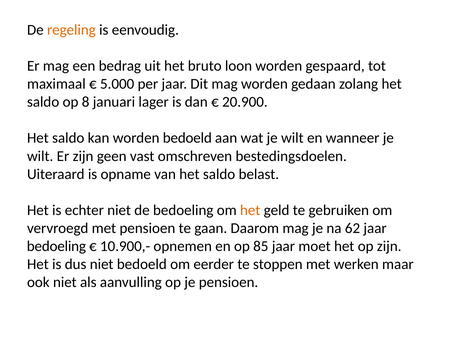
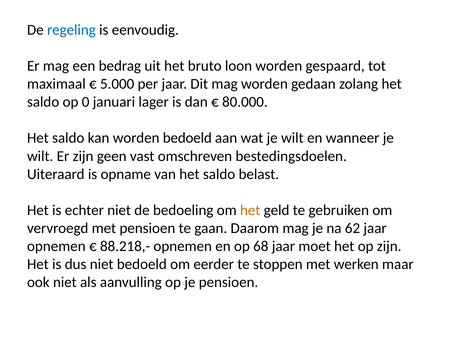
regeling colour: orange -> blue
8: 8 -> 0
20.900: 20.900 -> 80.000
bedoeling at (56, 246): bedoeling -> opnemen
10.900,-: 10.900,- -> 88.218,-
85: 85 -> 68
